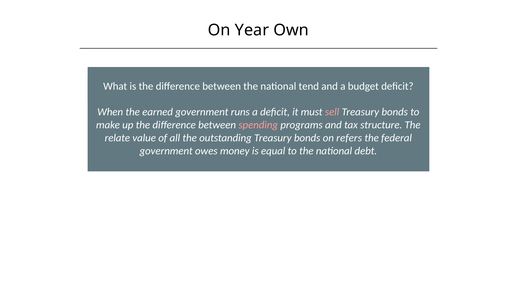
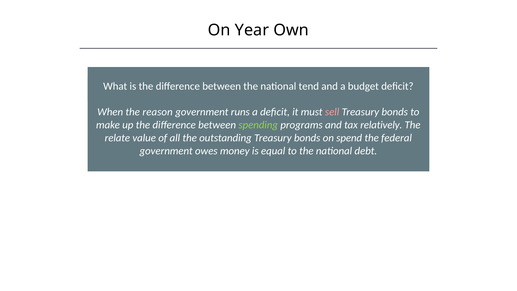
earned: earned -> reason
spending colour: pink -> light green
structure: structure -> relatively
refers: refers -> spend
